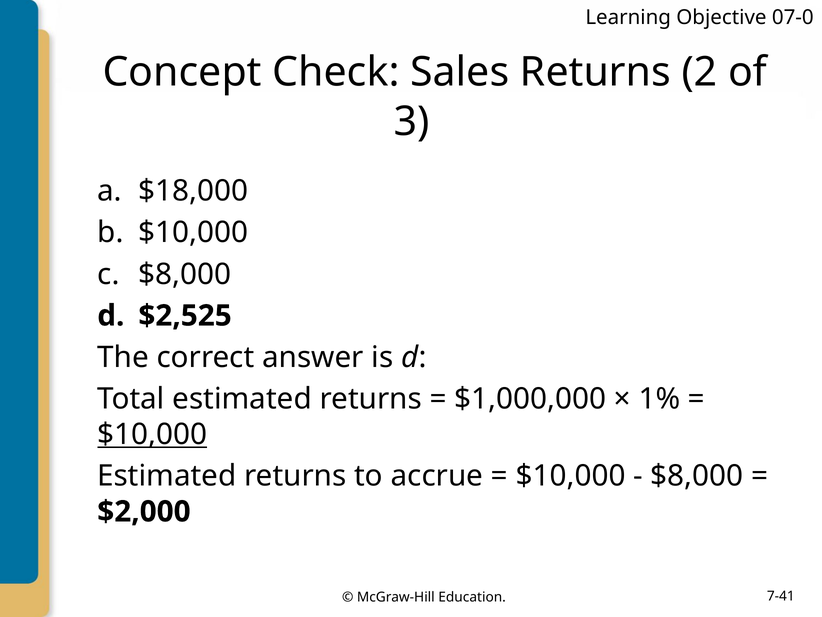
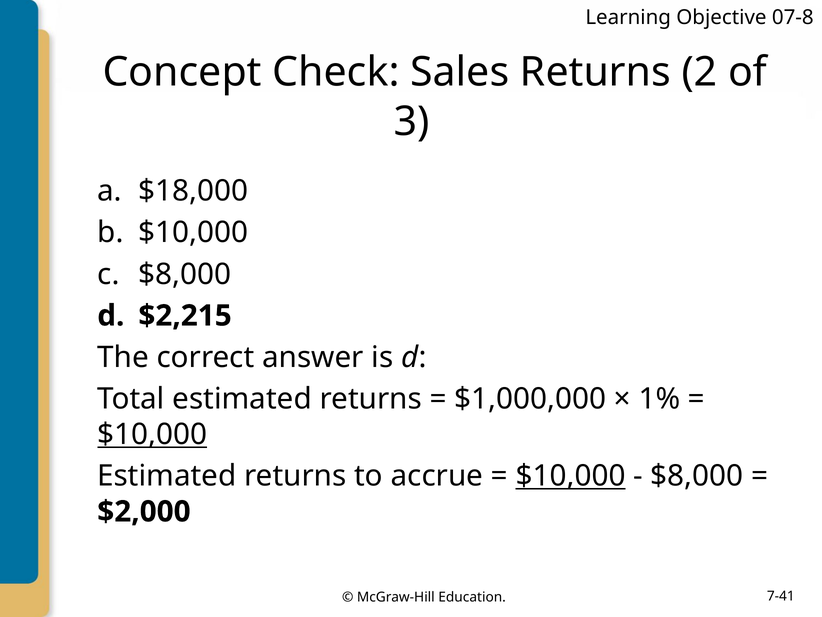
07-0: 07-0 -> 07-8
$2,525: $2,525 -> $2,215
$10,000 at (571, 476) underline: none -> present
